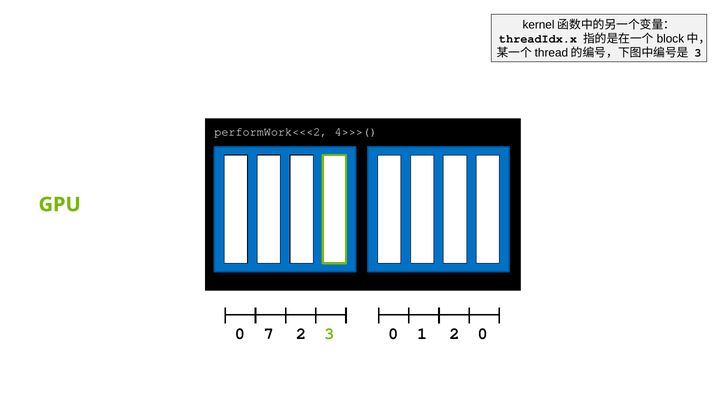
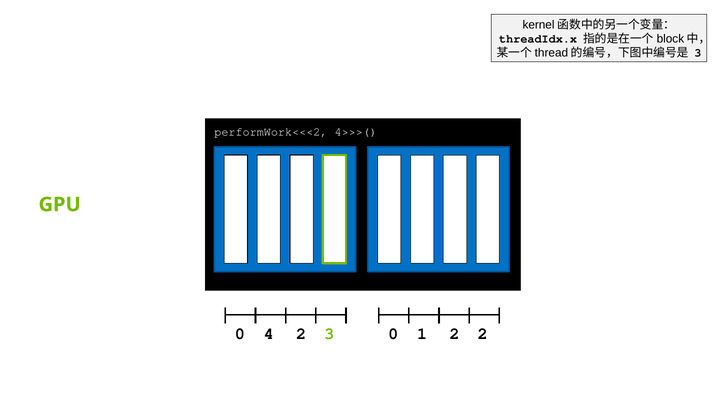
7: 7 -> 4
2 0: 0 -> 2
